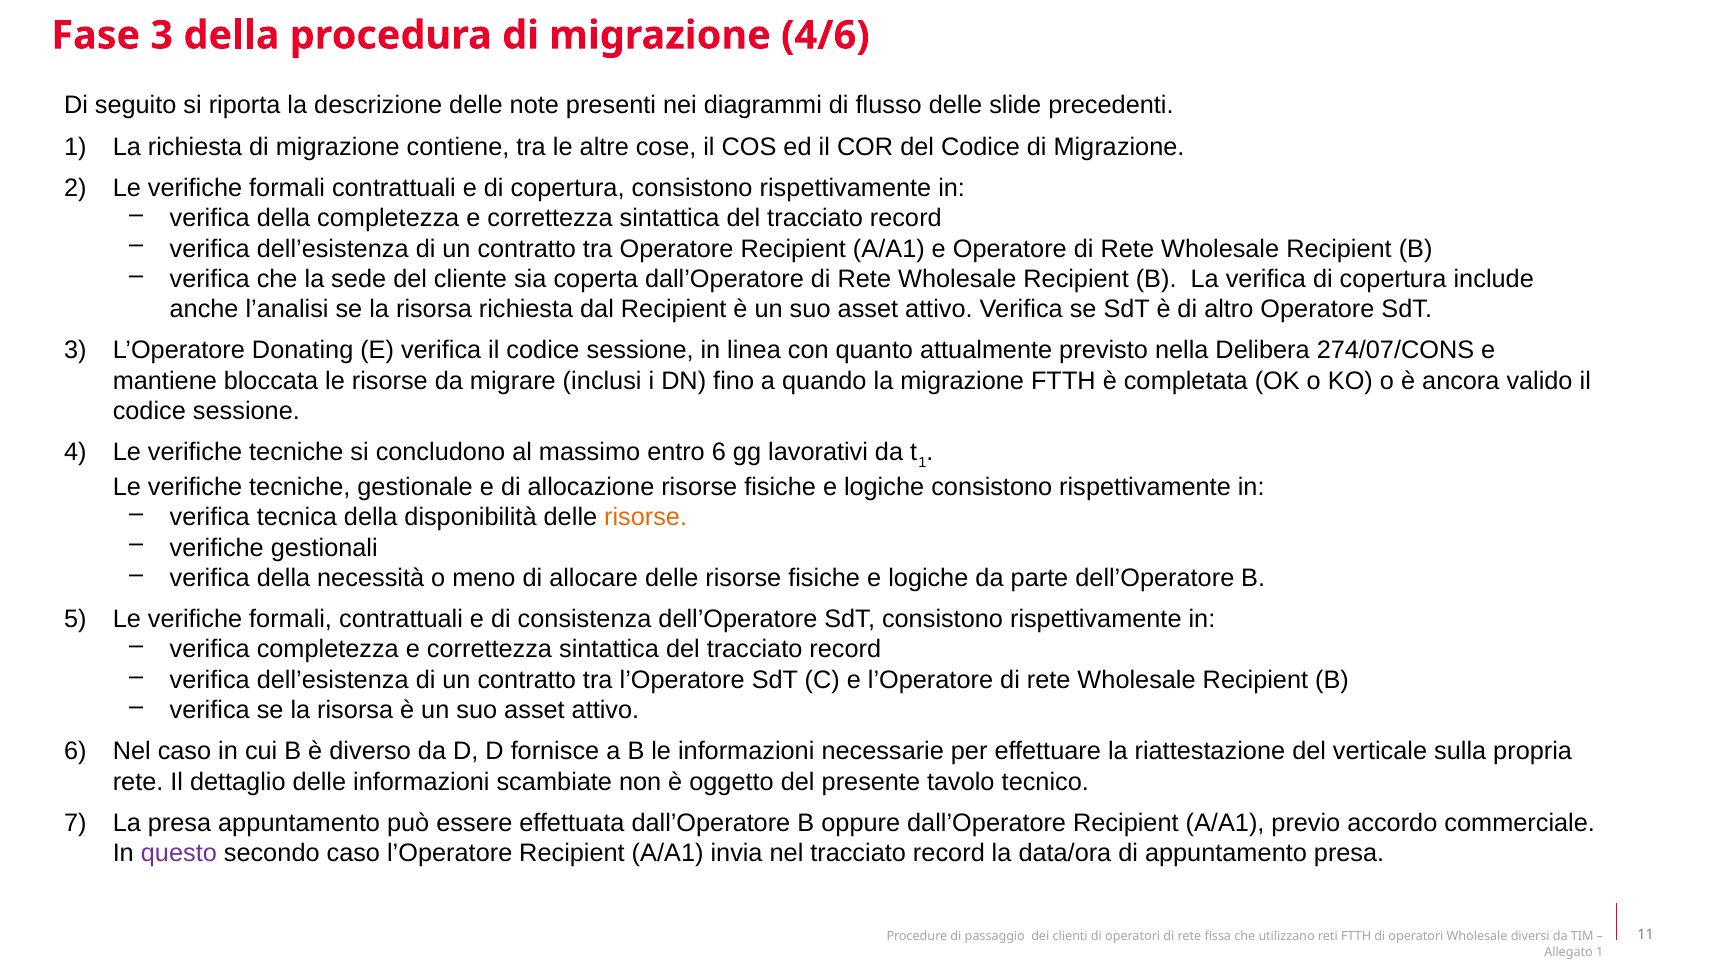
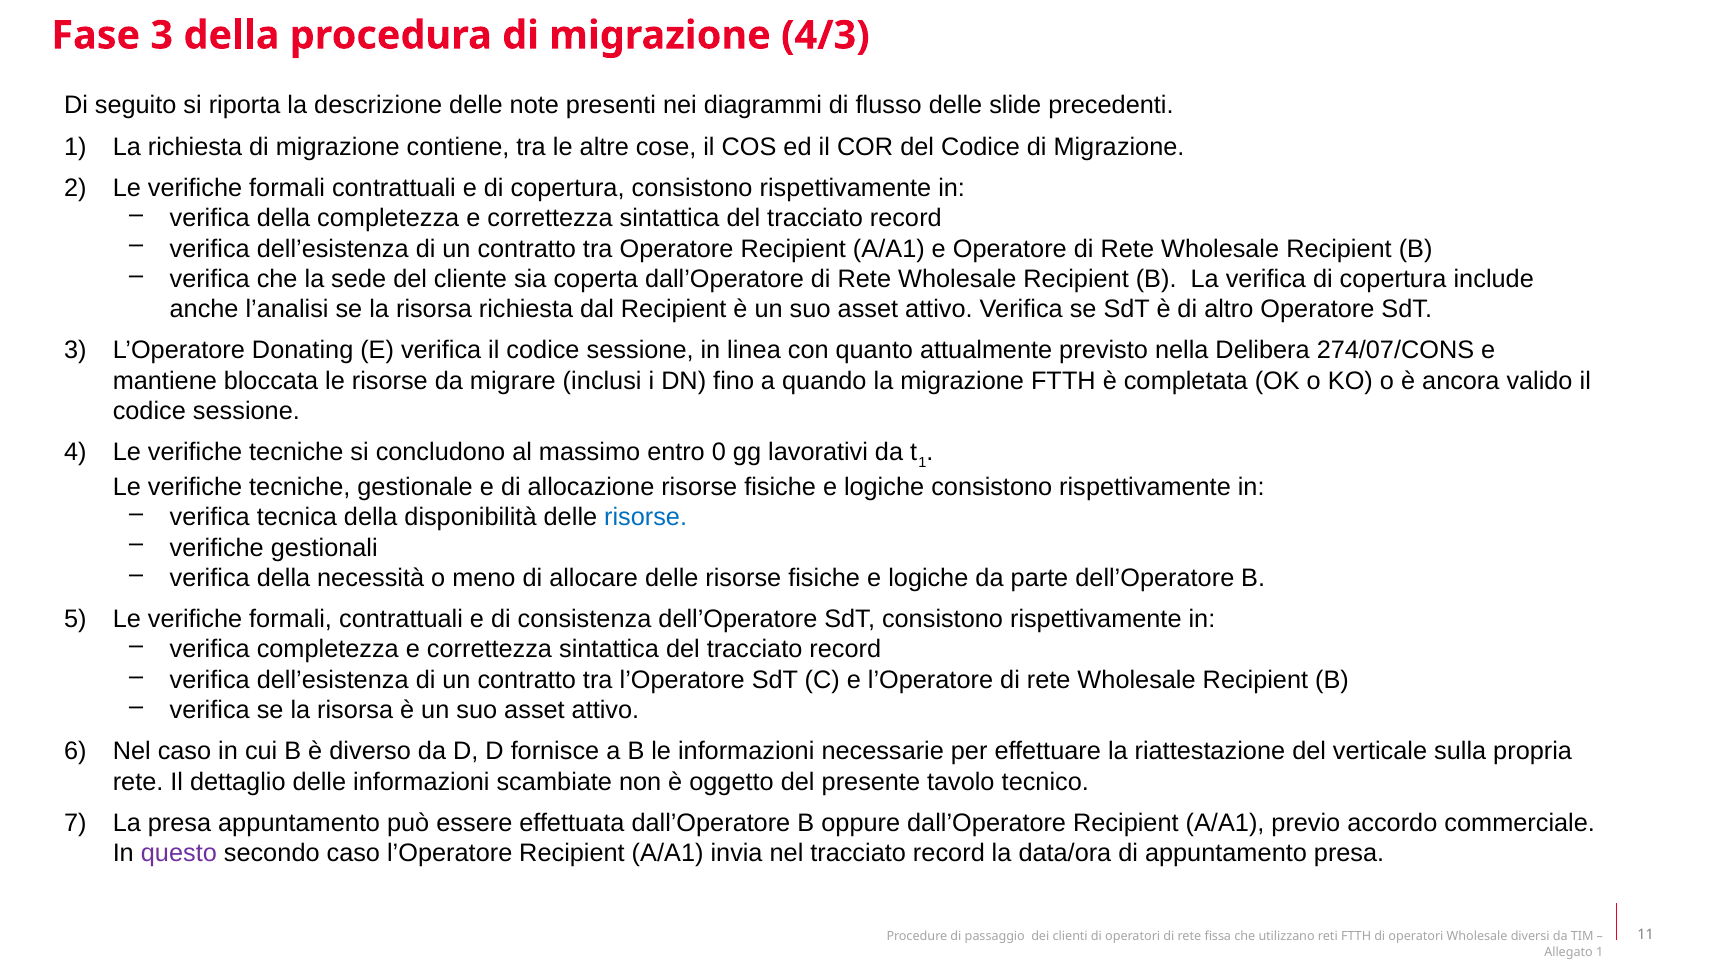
4/6: 4/6 -> 4/3
entro 6: 6 -> 0
risorse at (646, 517) colour: orange -> blue
